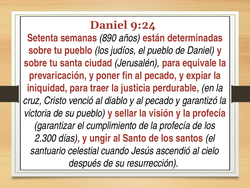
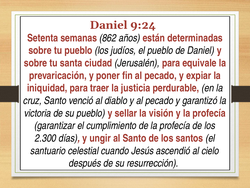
890: 890 -> 862
cruz Cristo: Cristo -> Santo
